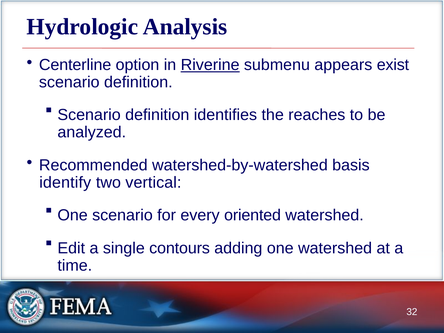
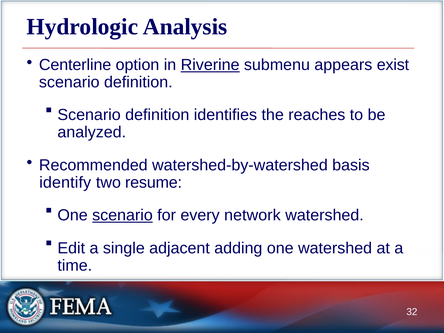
vertical: vertical -> resume
scenario at (122, 215) underline: none -> present
oriented: oriented -> network
contours: contours -> adjacent
